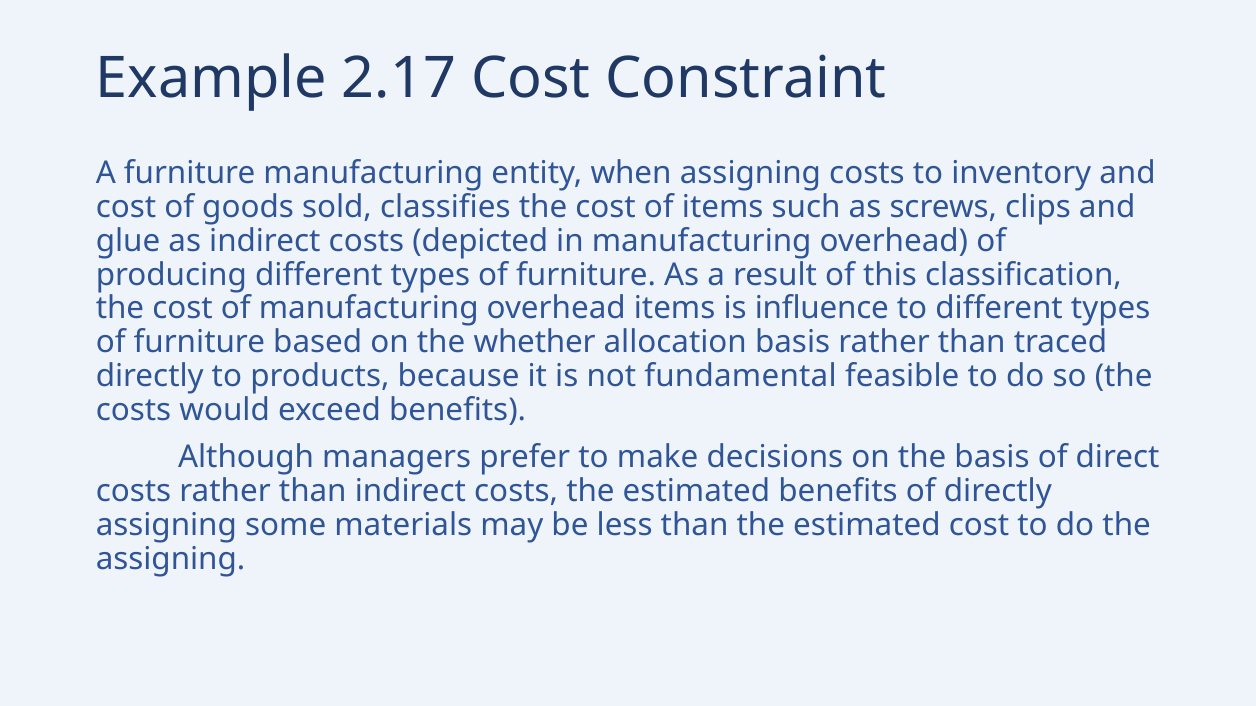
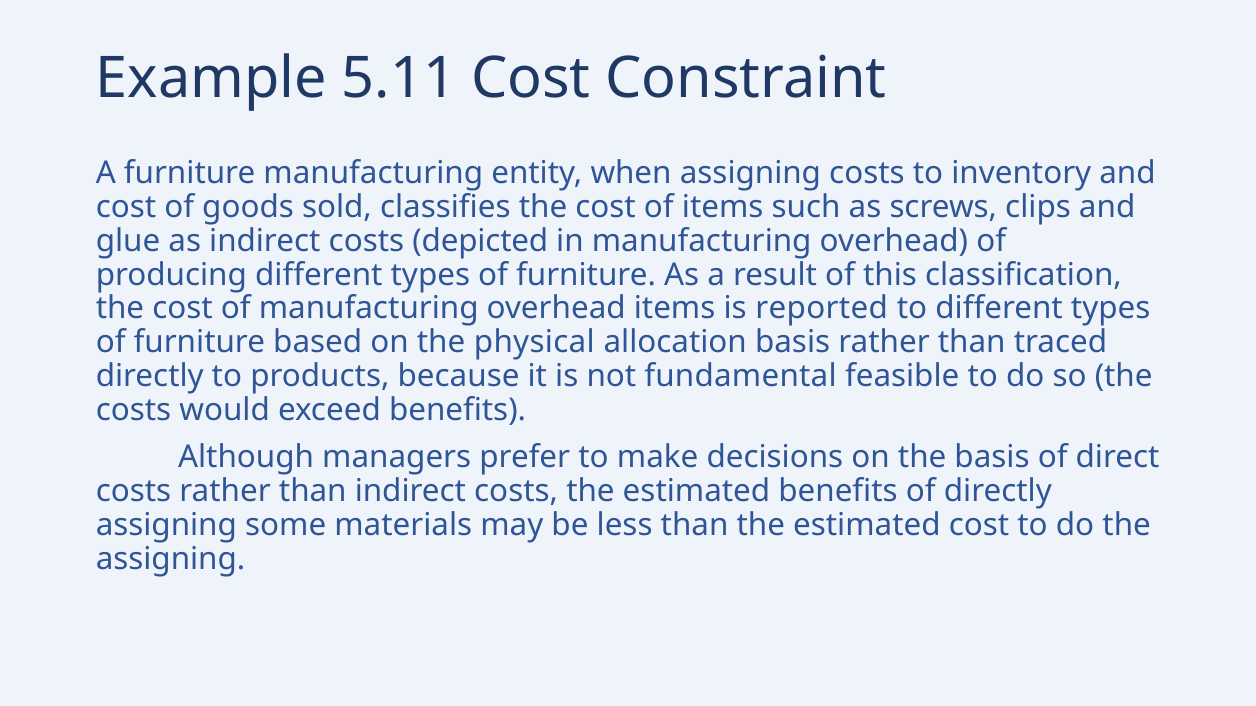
2.17: 2.17 -> 5.11
influence: influence -> reported
whether: whether -> physical
